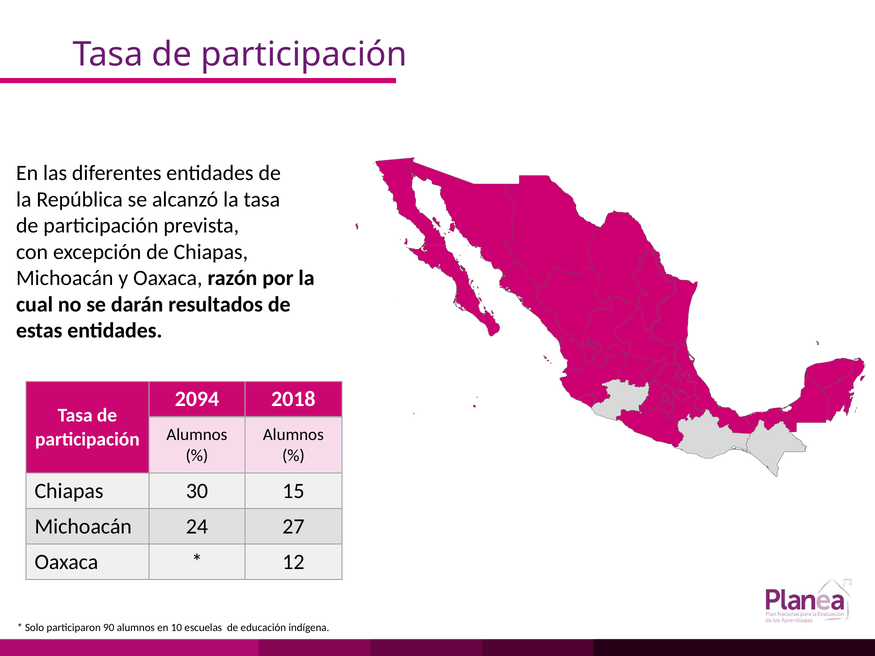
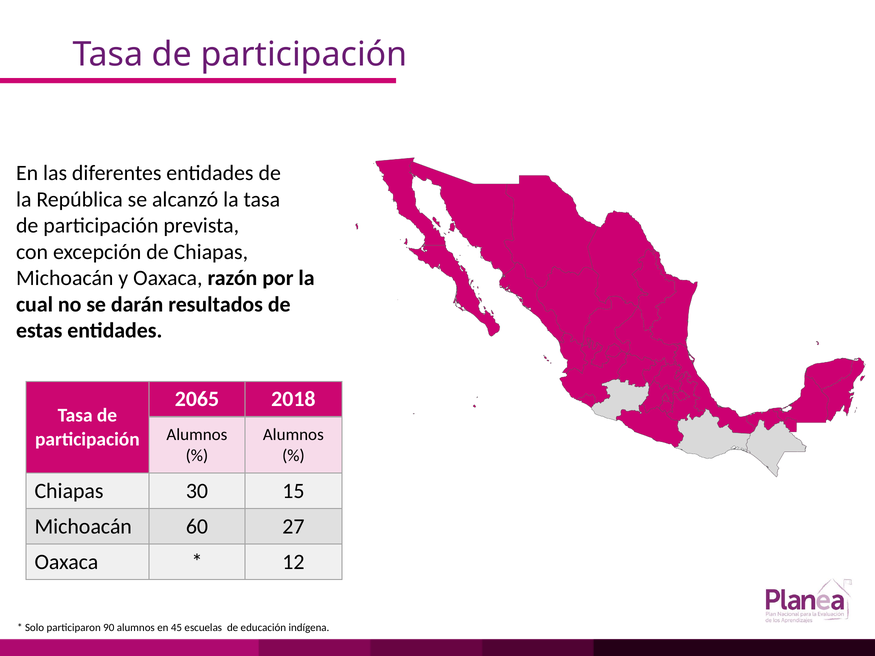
2094: 2094 -> 2065
24: 24 -> 60
10: 10 -> 45
